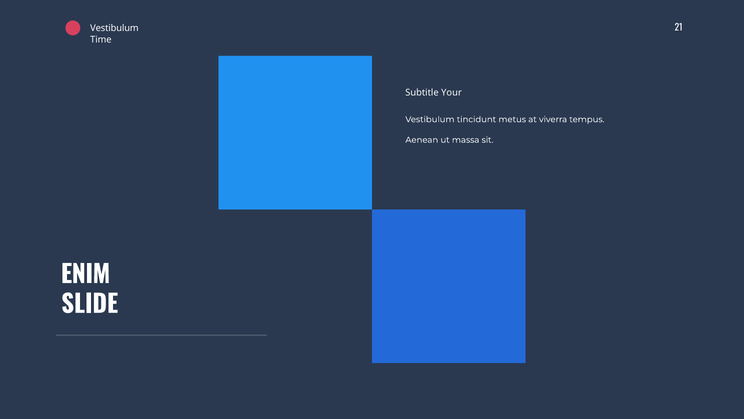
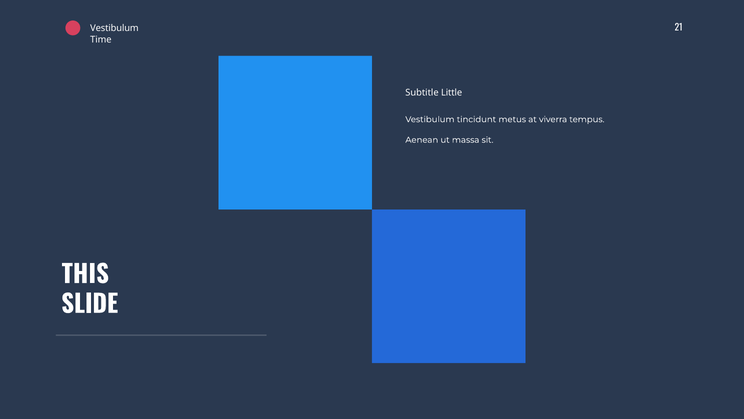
Your: Your -> Little
ENIM: ENIM -> THIS
